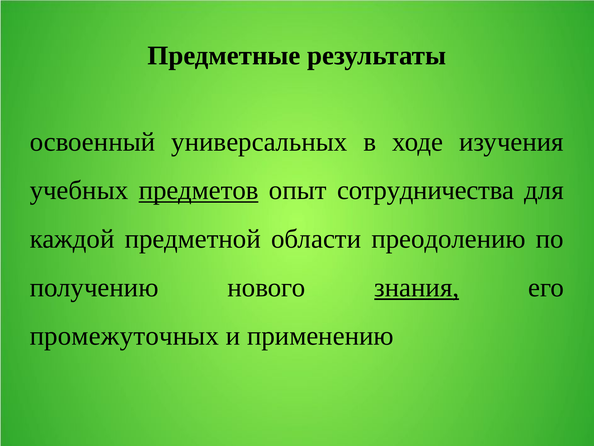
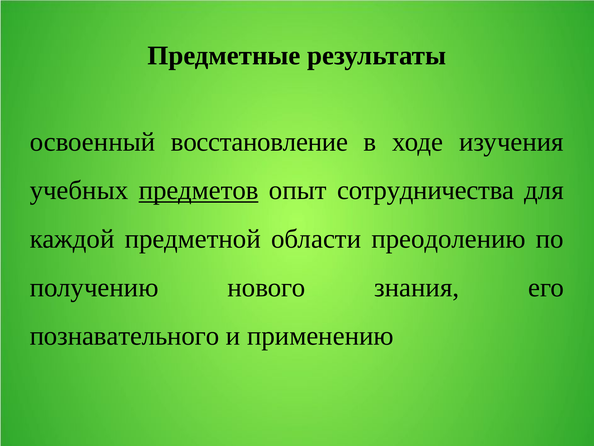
универсальных: универсальных -> восстановление
знания underline: present -> none
промежуточных: промежуточных -> познавательного
